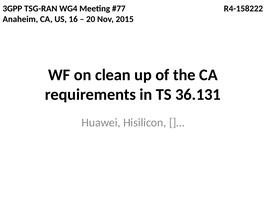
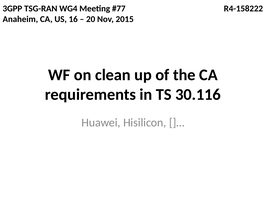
36.131: 36.131 -> 30.116
